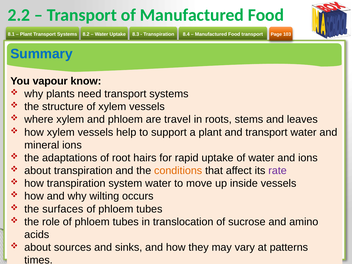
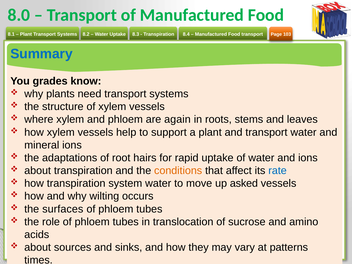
2.2: 2.2 -> 8.0
vapour: vapour -> grades
travel: travel -> again
rate colour: purple -> blue
inside: inside -> asked
